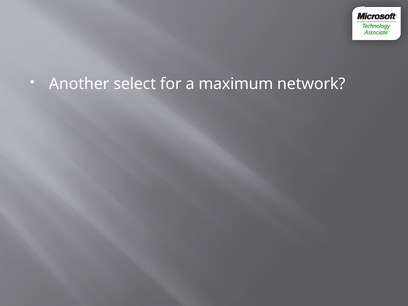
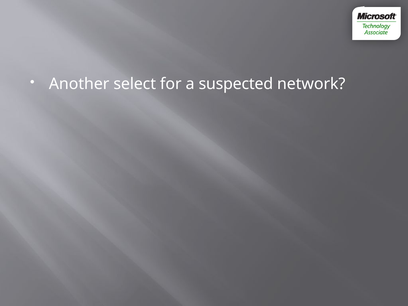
maximum: maximum -> suspected
